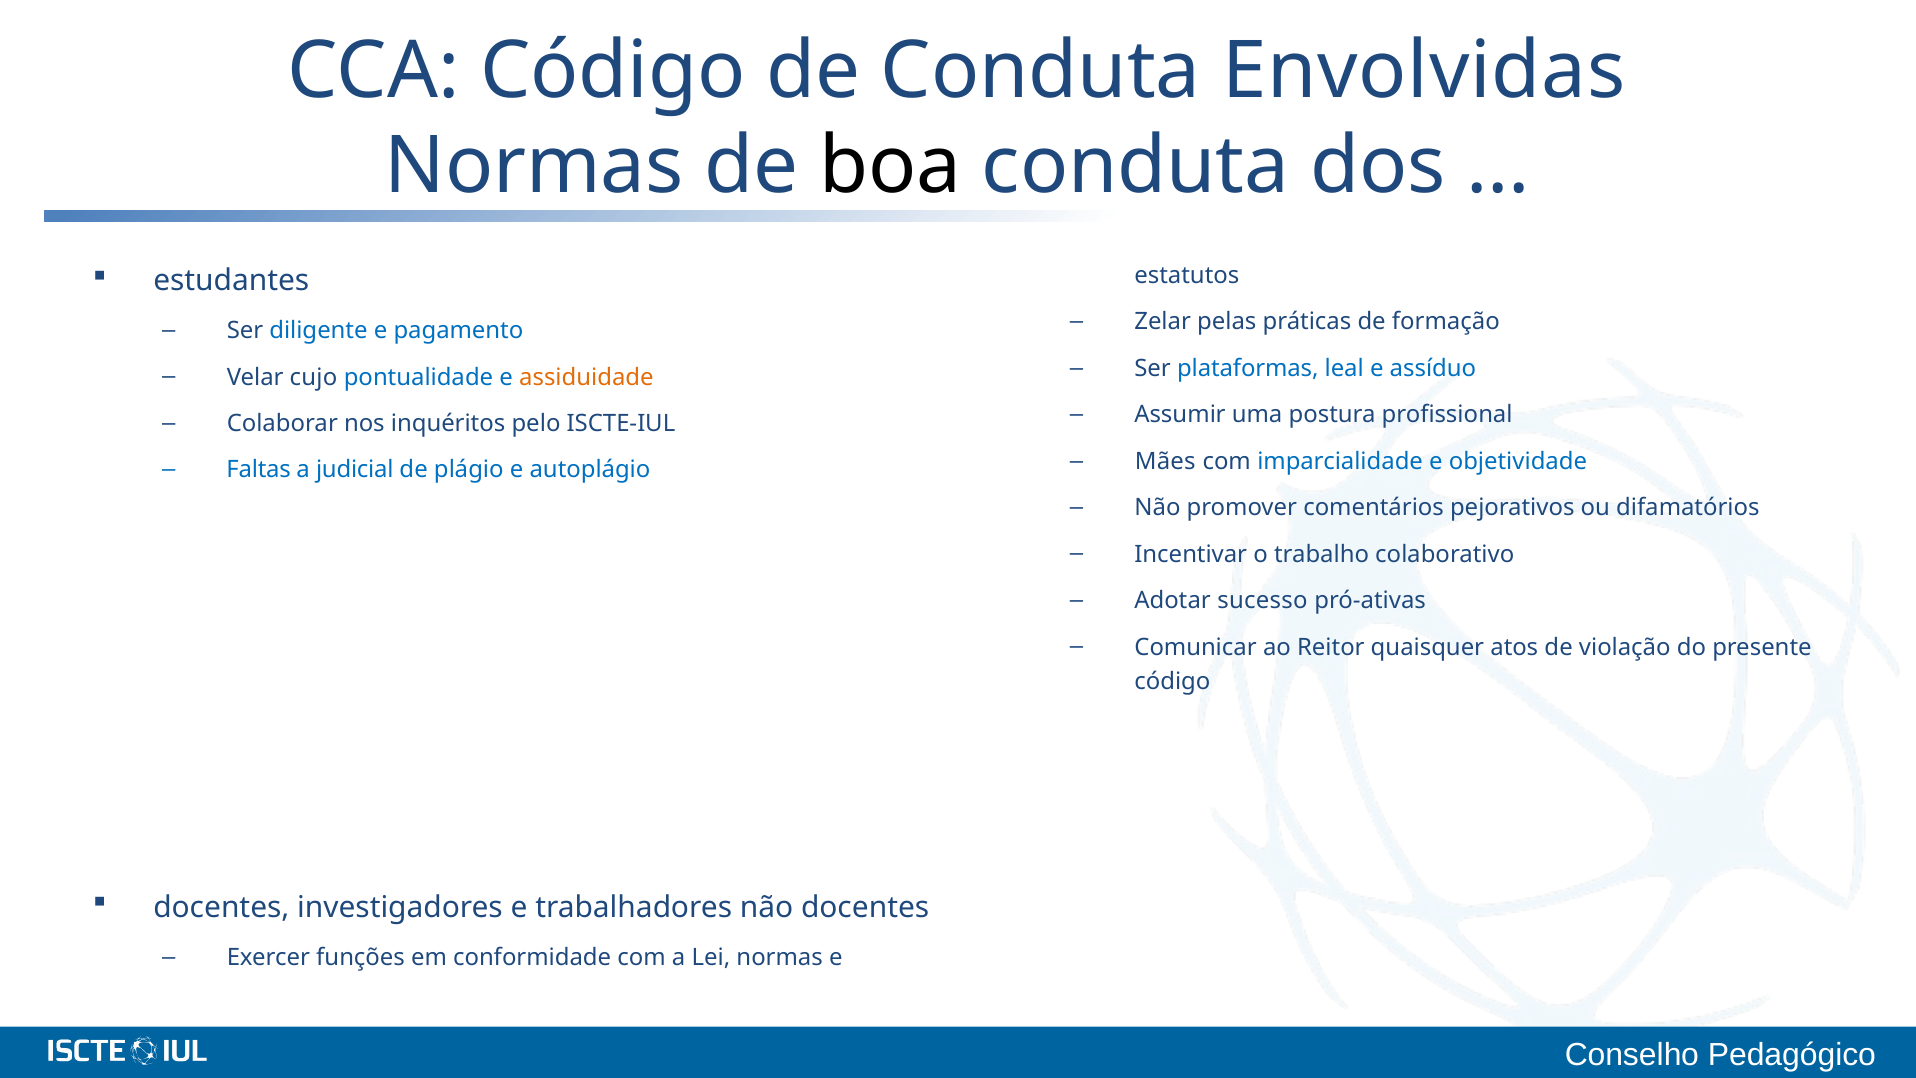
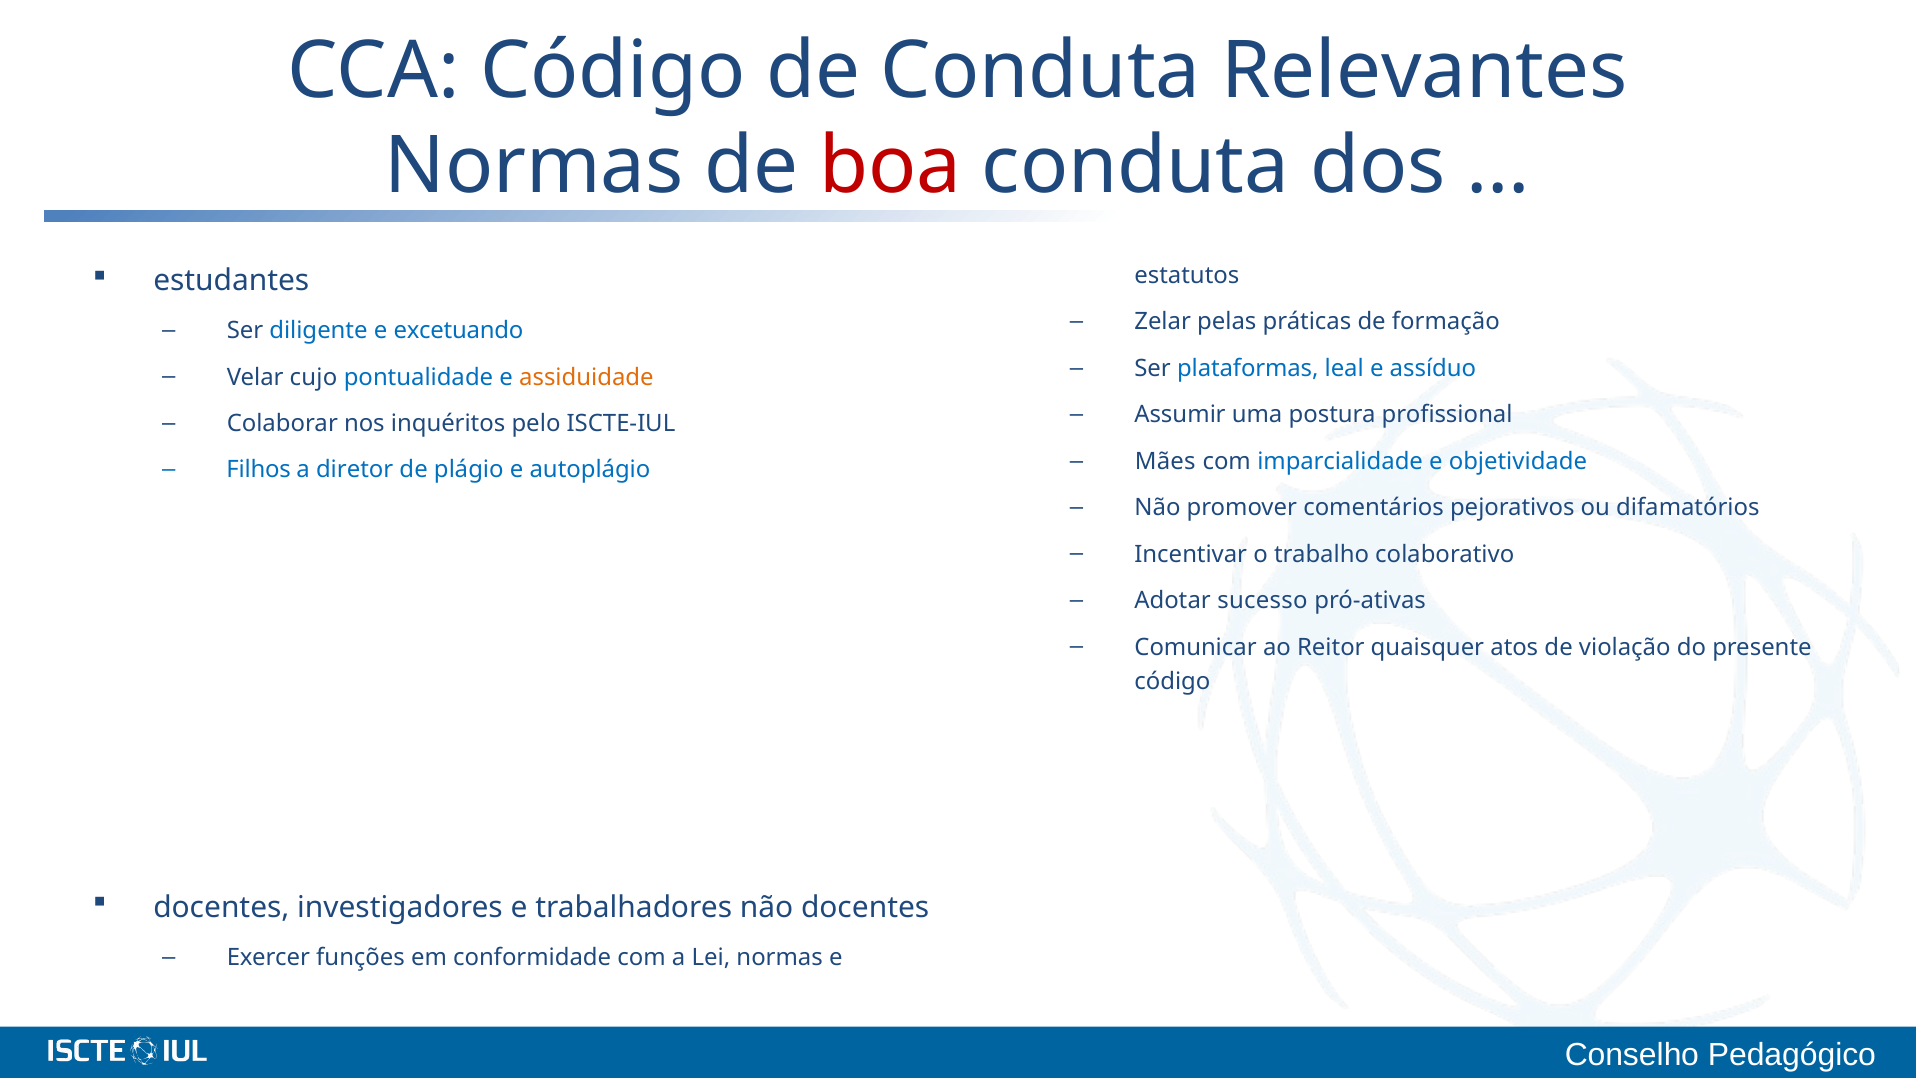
Envolvidas: Envolvidas -> Relevantes
boa colour: black -> red
pagamento: pagamento -> excetuando
Faltas: Faltas -> Filhos
judicial: judicial -> diretor
